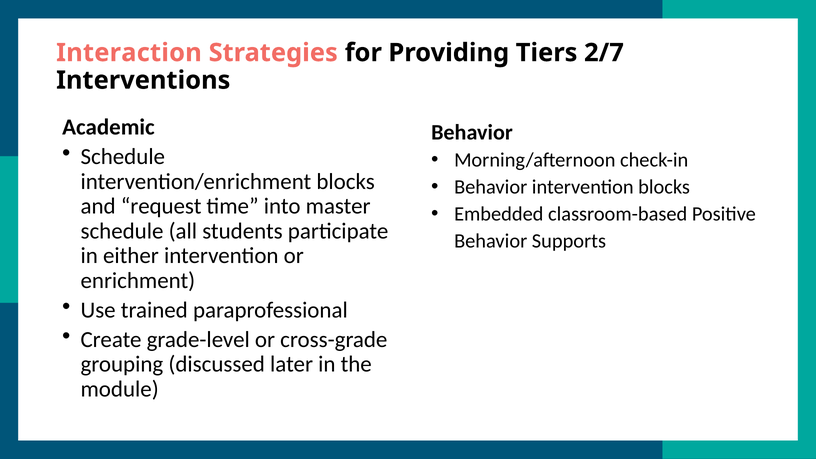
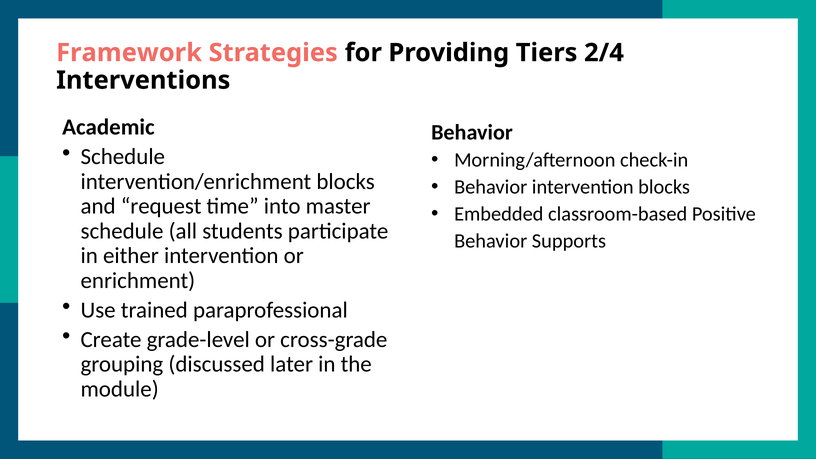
Interaction: Interaction -> Framework
2/7: 2/7 -> 2/4
